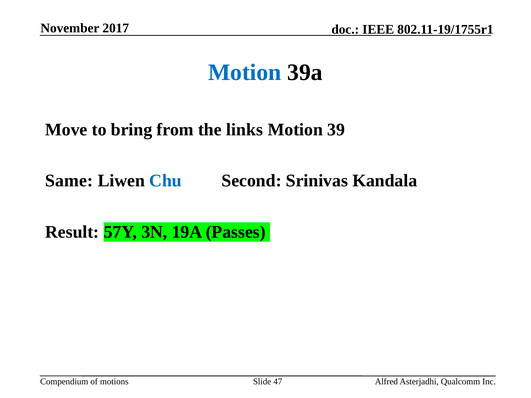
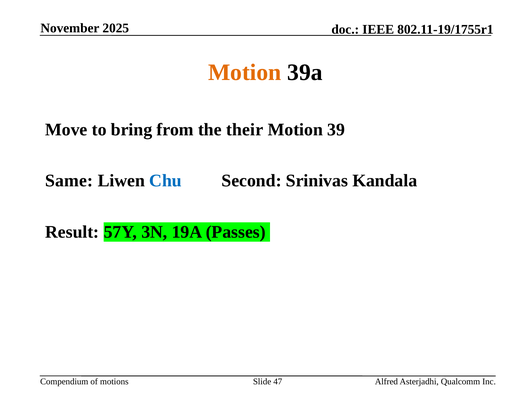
2017: 2017 -> 2025
Motion at (245, 72) colour: blue -> orange
links: links -> their
